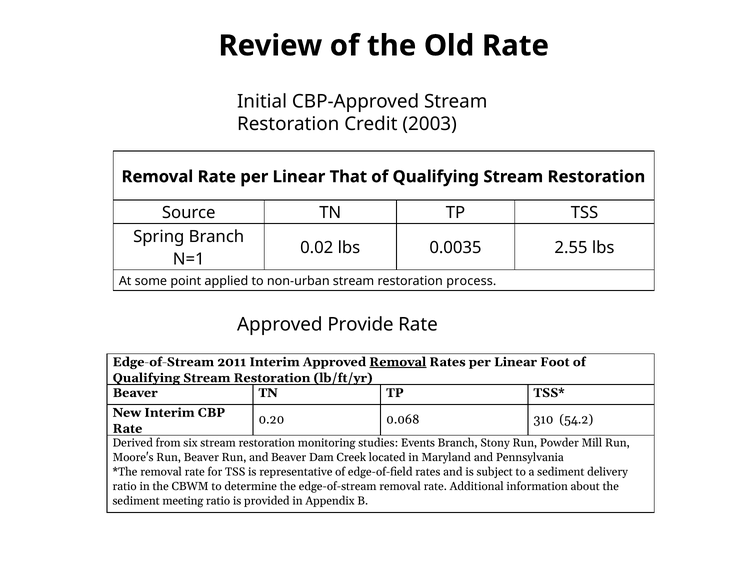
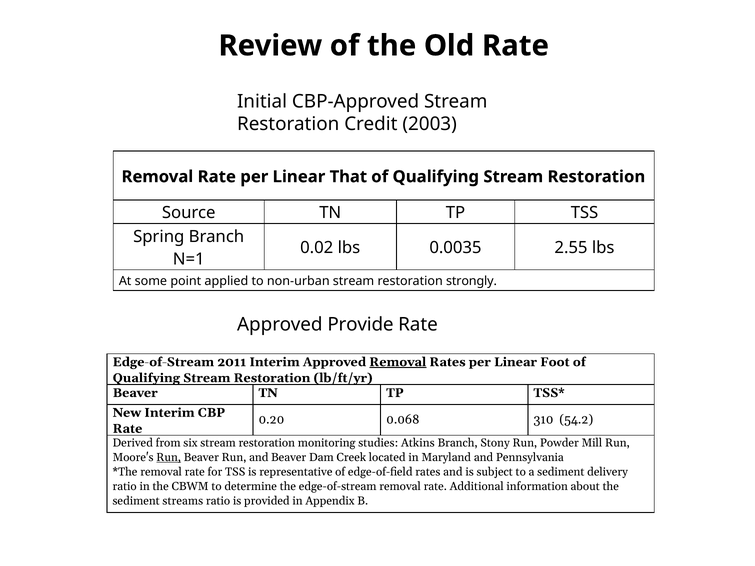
process: process -> strongly
Events: Events -> Atkins
Run at (169, 458) underline: none -> present
meeting: meeting -> streams
